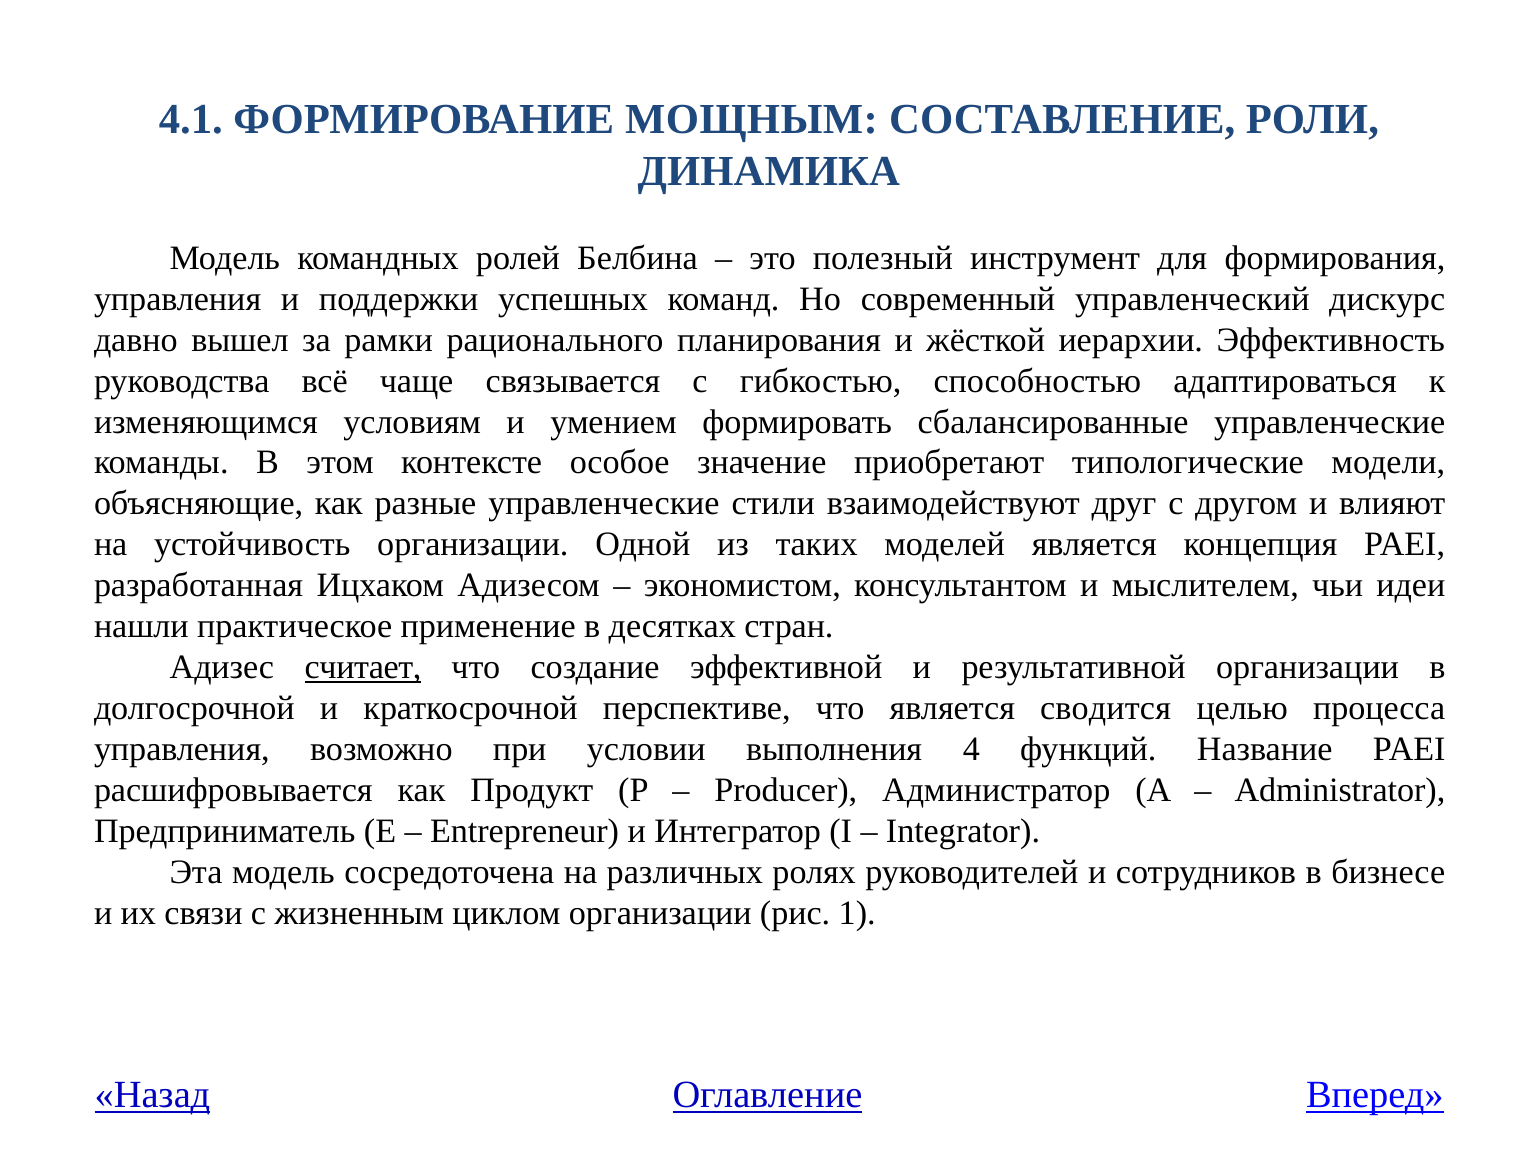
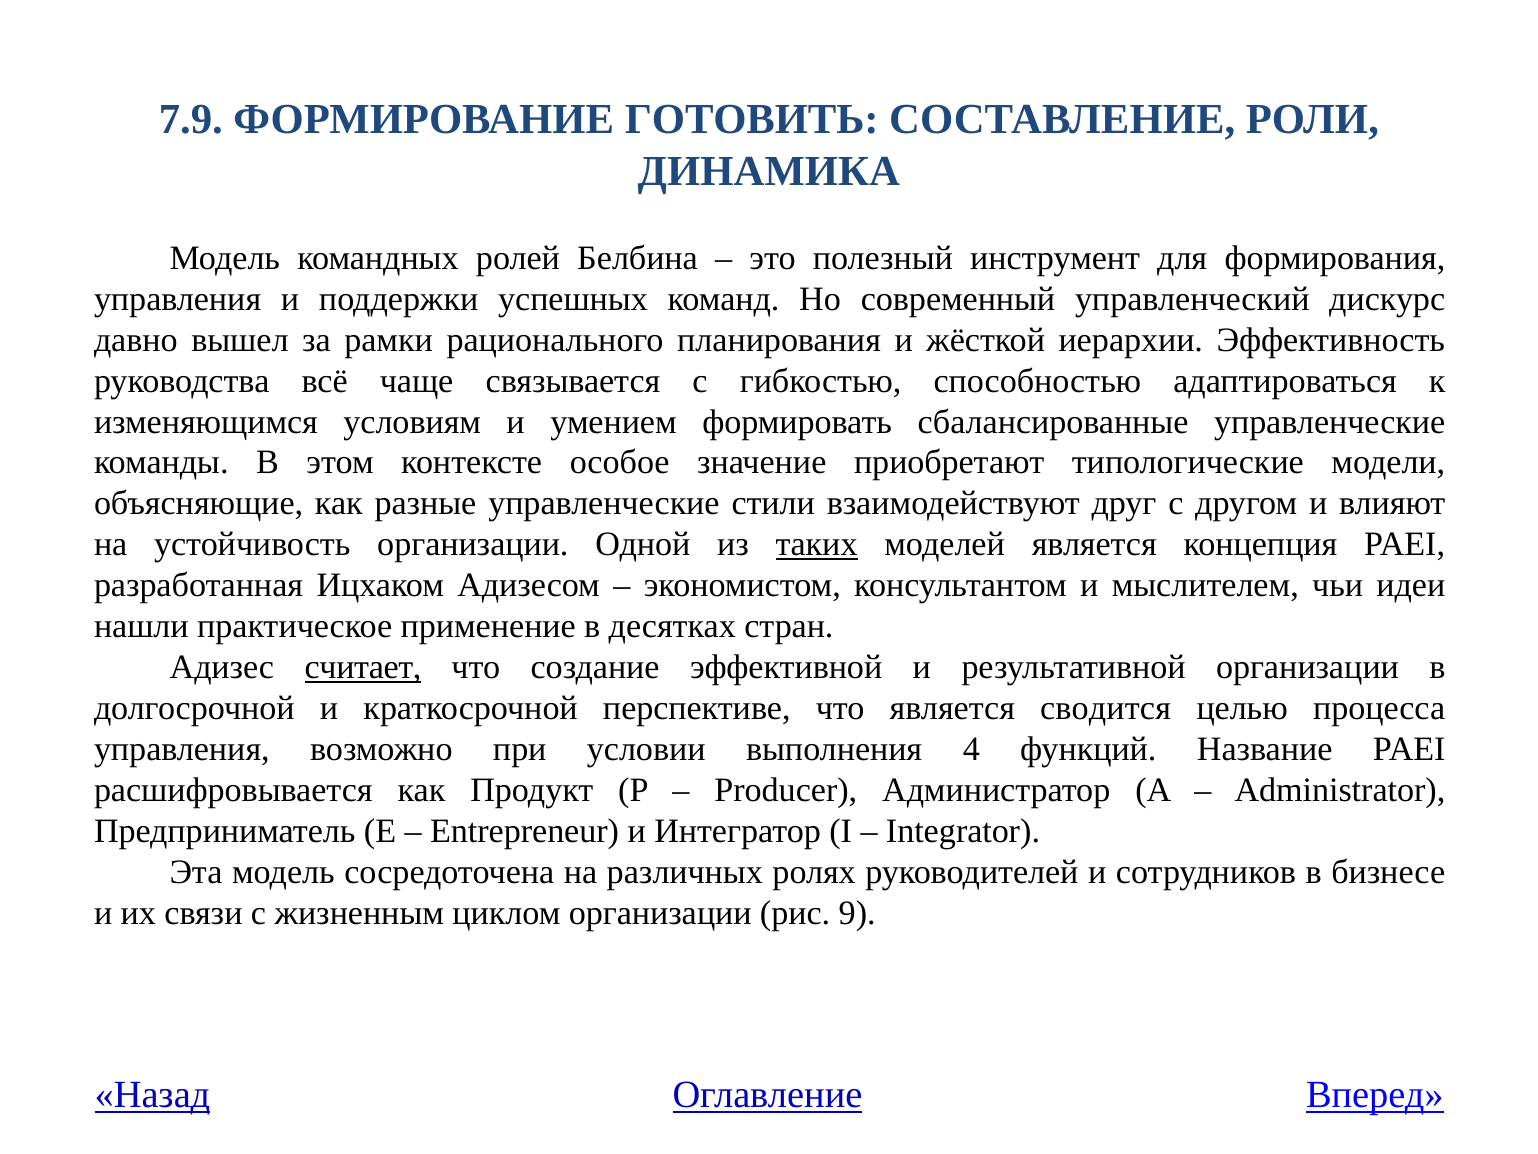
4.1: 4.1 -> 7.9
МОЩНЫМ: МОЩНЫМ -> ГОТОВИТЬ
таких underline: none -> present
1: 1 -> 9
